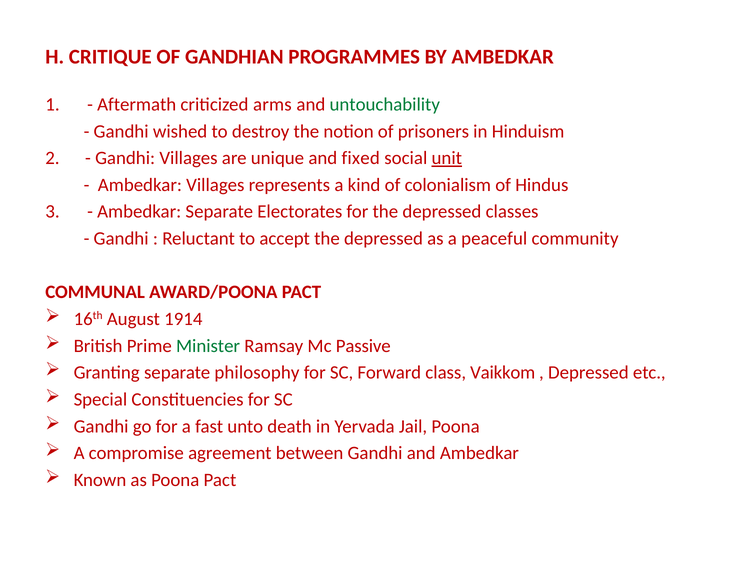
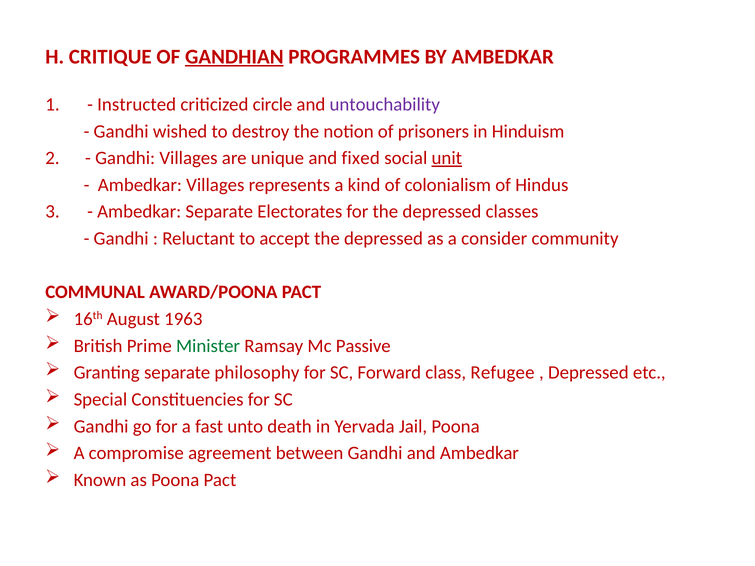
GANDHIAN underline: none -> present
Aftermath: Aftermath -> Instructed
arms: arms -> circle
untouchability colour: green -> purple
peaceful: peaceful -> consider
1914: 1914 -> 1963
Vaikkom: Vaikkom -> Refugee
